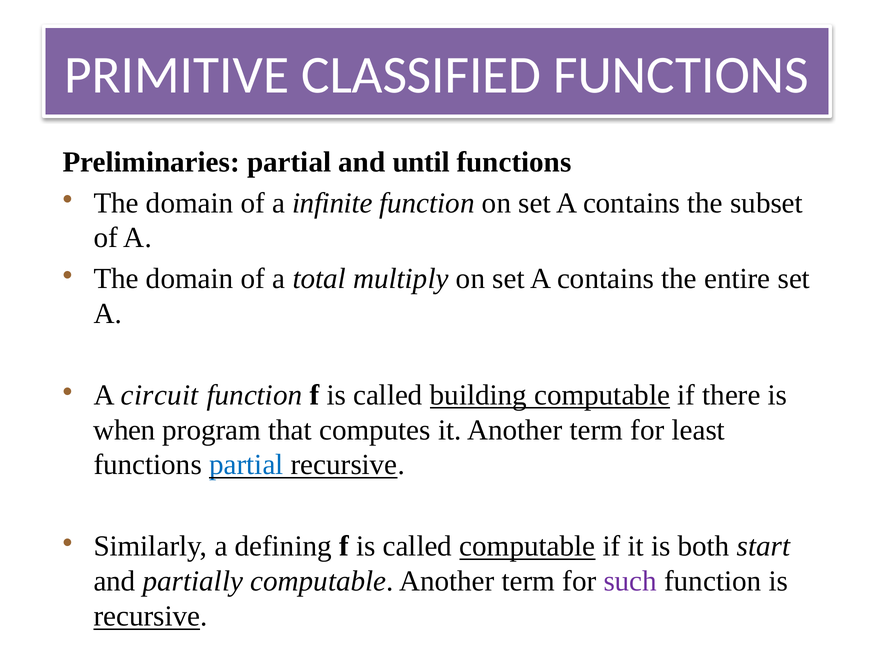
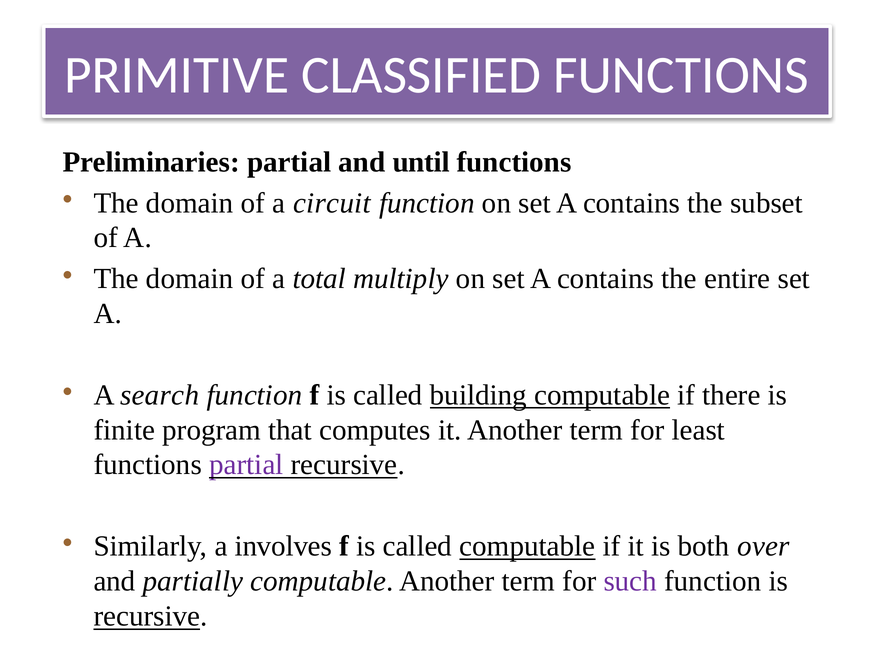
infinite: infinite -> circuit
circuit: circuit -> search
when: when -> finite
partial at (246, 465) colour: blue -> purple
defining: defining -> involves
start: start -> over
